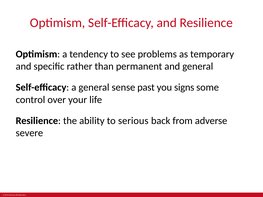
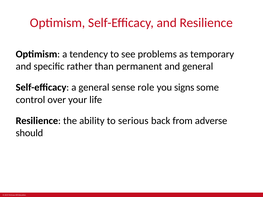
past: past -> role
severe: severe -> should
